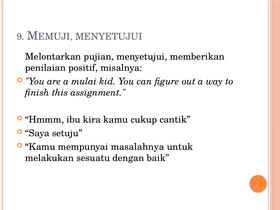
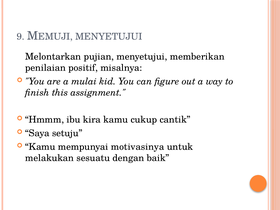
masalahnya: masalahnya -> motivasinya
